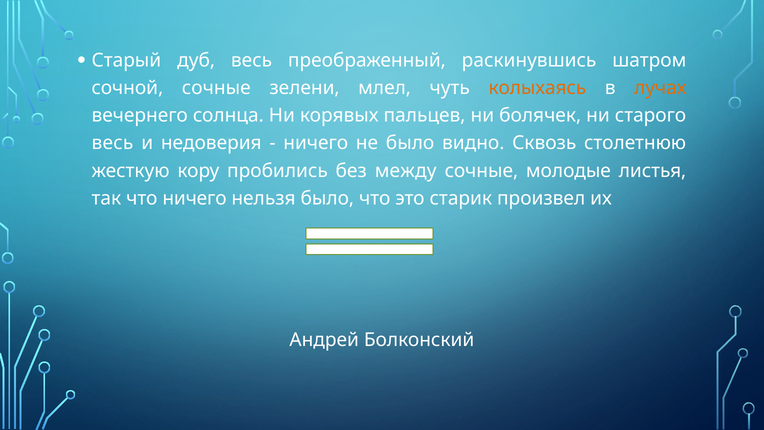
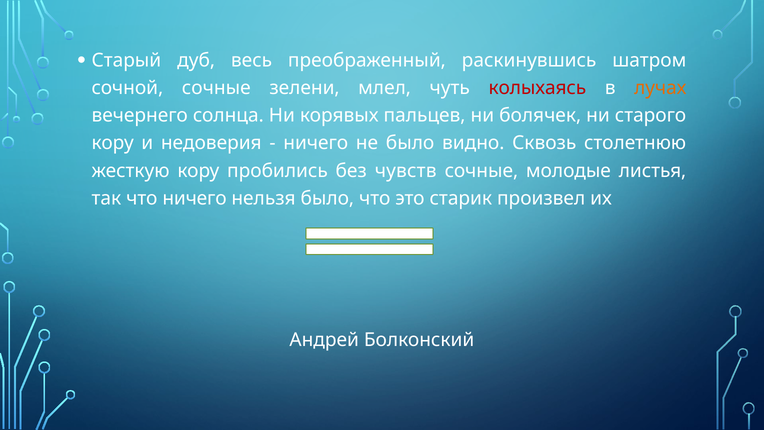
колыхаясь colour: orange -> red
весь at (112, 143): весь -> кору
между: между -> чувств
